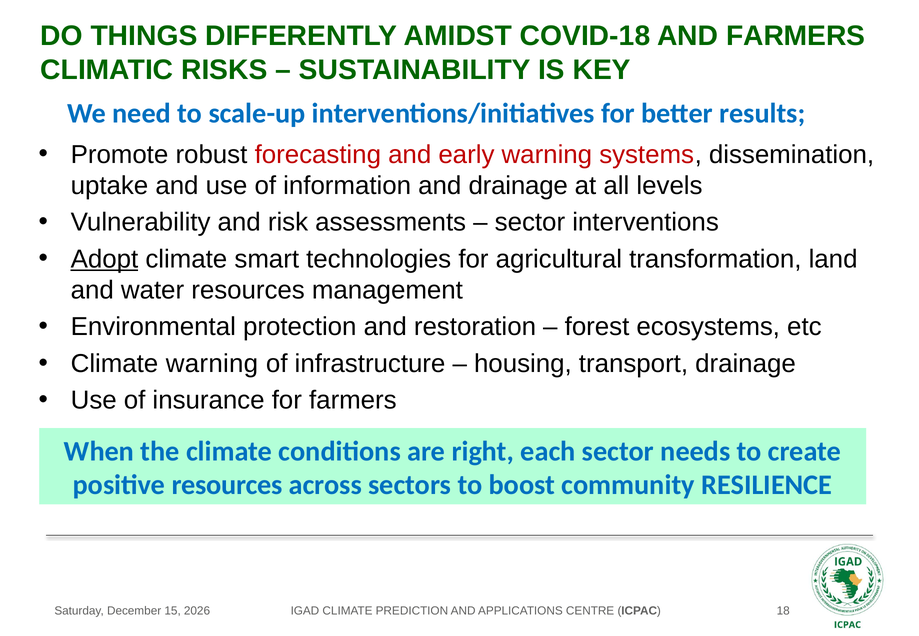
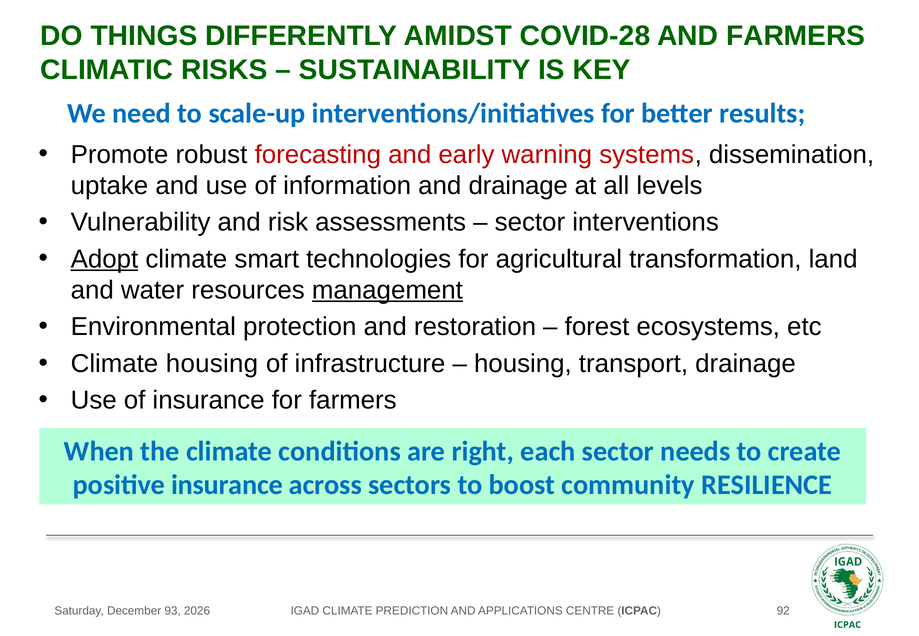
COVID-18: COVID-18 -> COVID-28
management underline: none -> present
Climate warning: warning -> housing
positive resources: resources -> insurance
15: 15 -> 93
18: 18 -> 92
